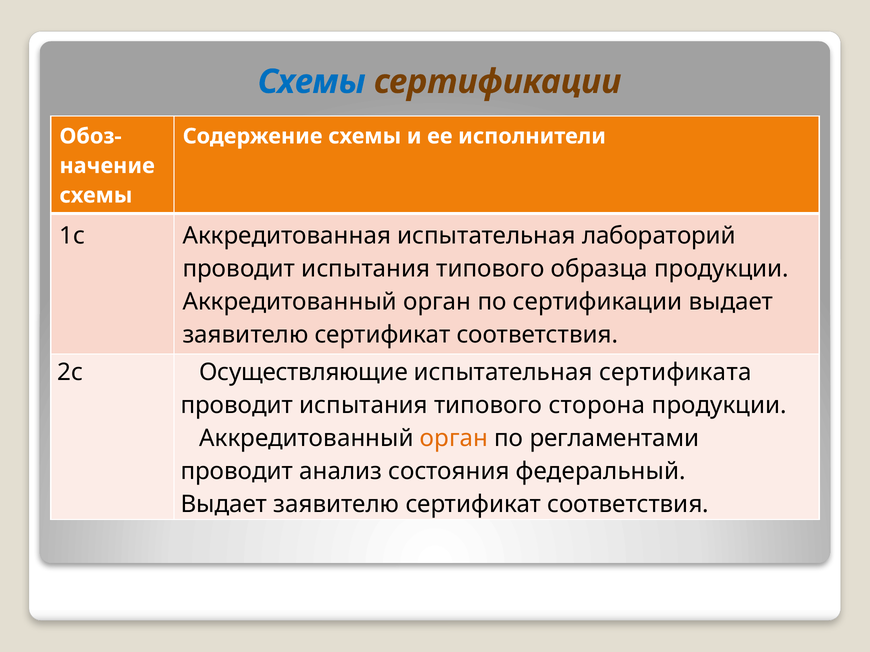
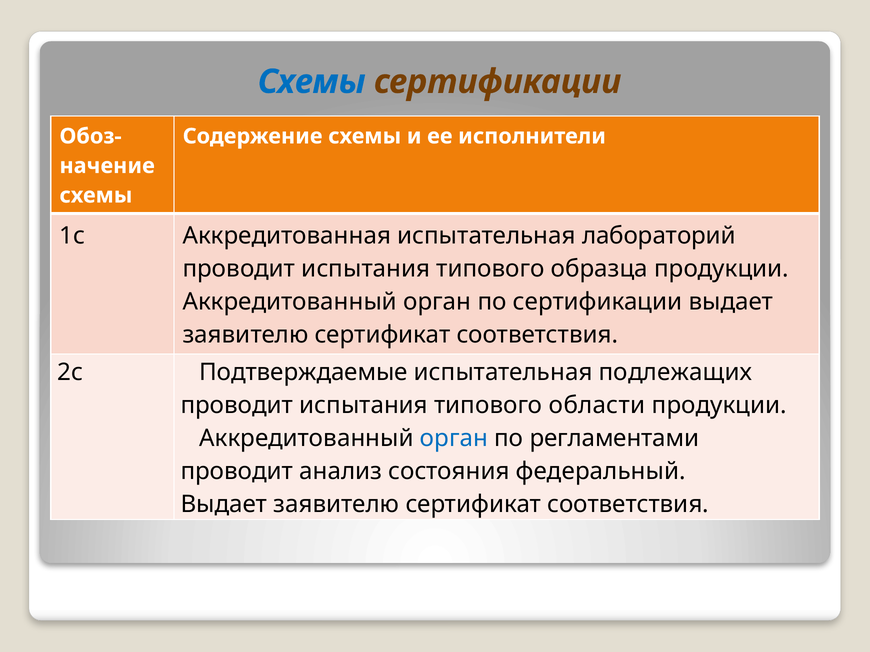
Осуществляющие: Осуществляющие -> Подтверждаемые
сертификата: сертификата -> подлежащих
сторона: сторона -> области
орган at (454, 439) colour: orange -> blue
